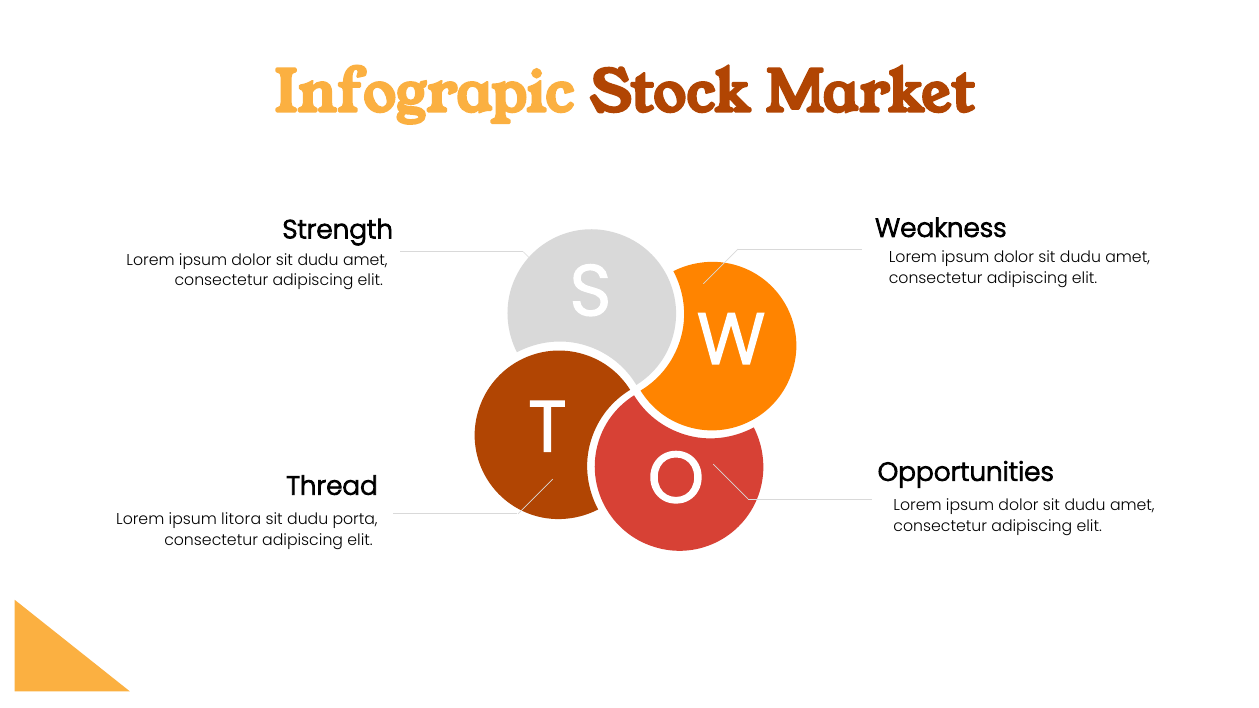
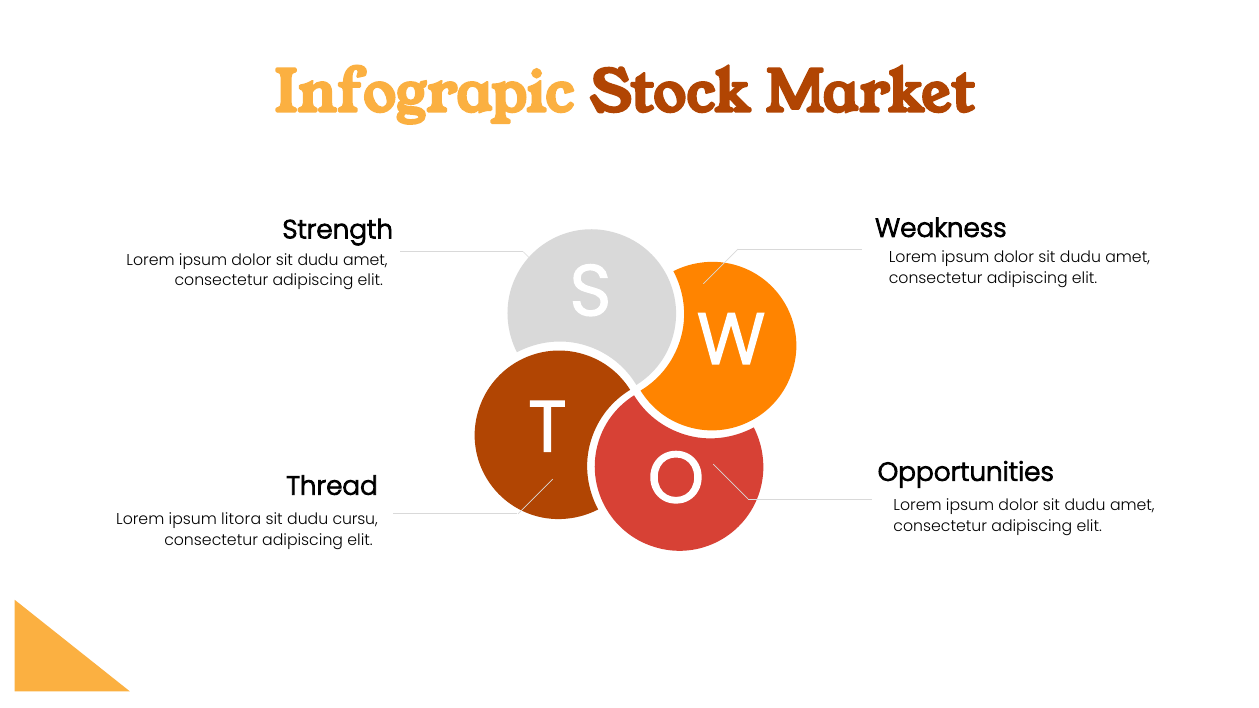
porta: porta -> cursu
